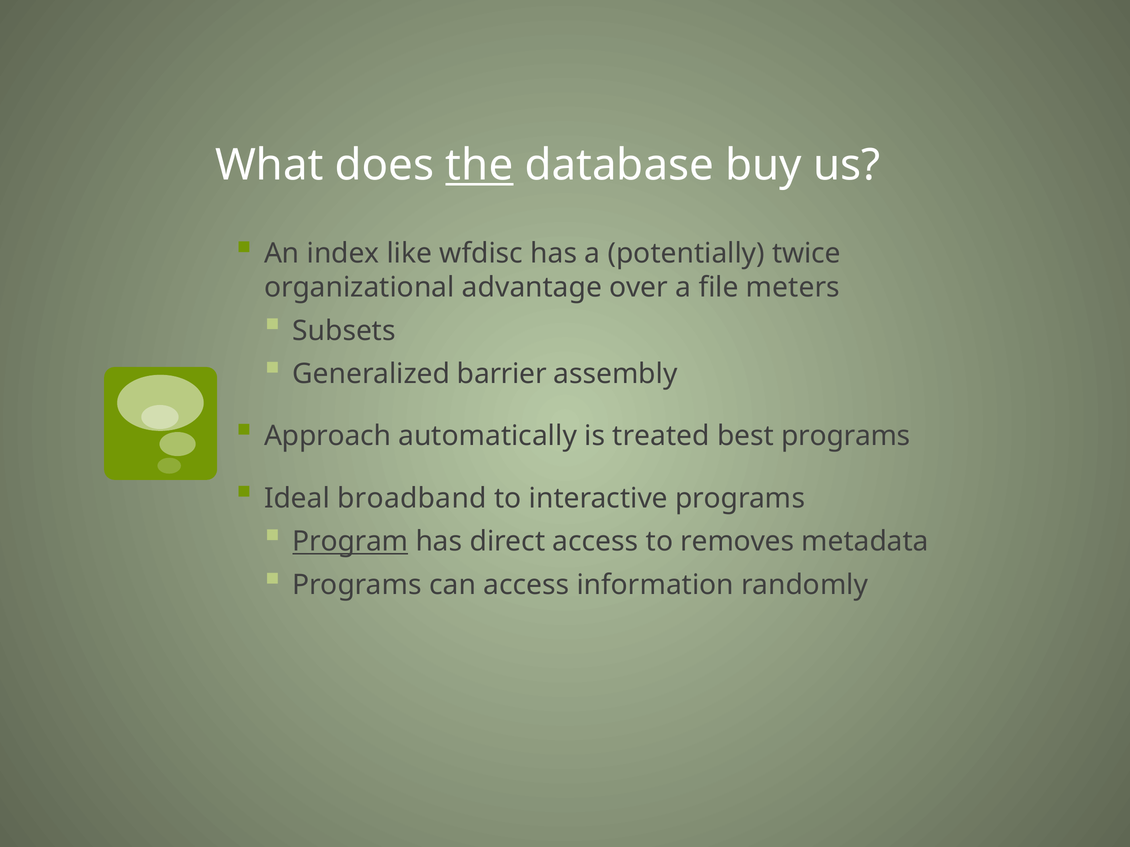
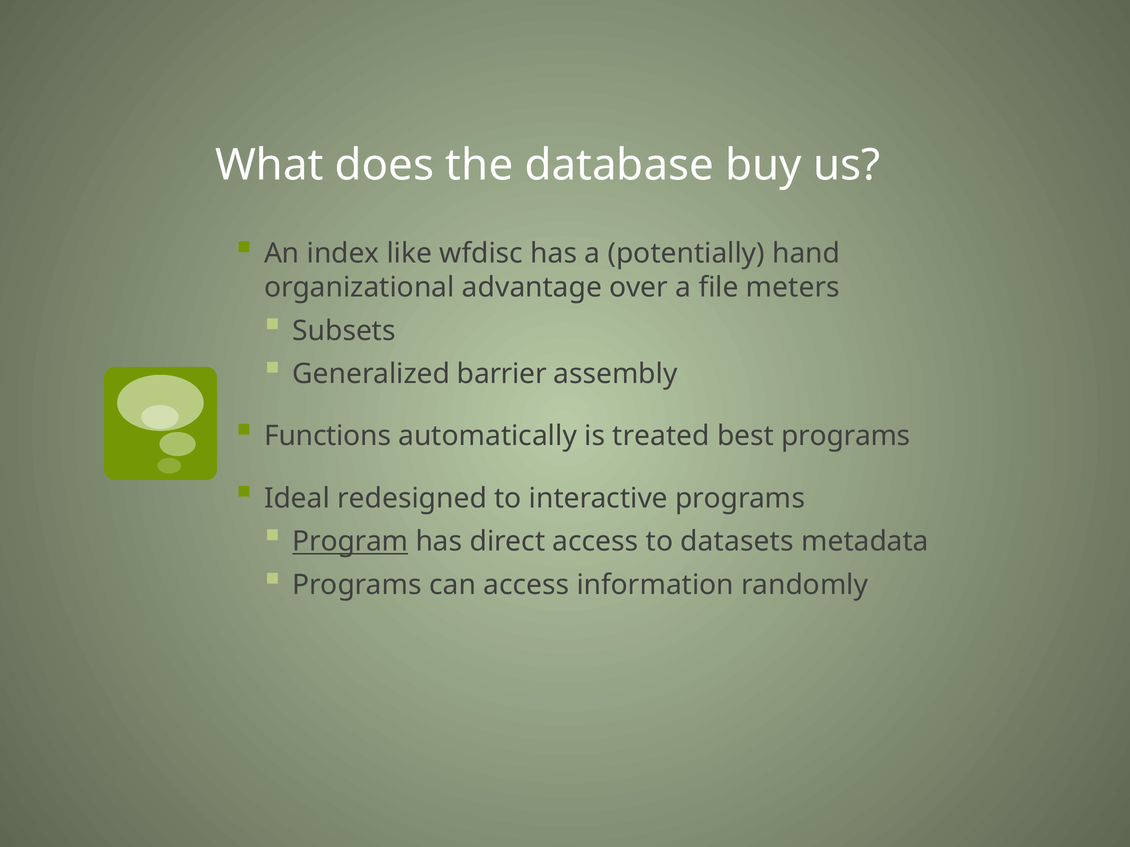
the underline: present -> none
twice: twice -> hand
Approach: Approach -> Functions
broadband: broadband -> redesigned
removes: removes -> datasets
